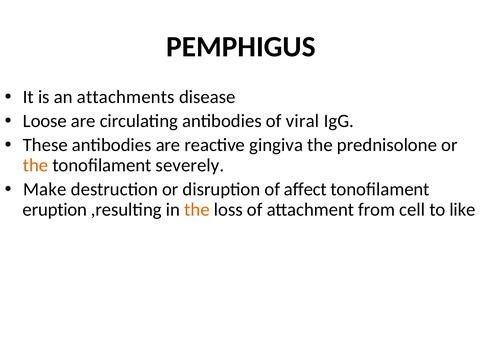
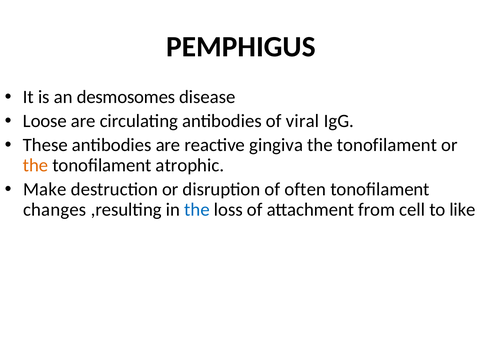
attachments: attachments -> desmosomes
prednisolone at (387, 145): prednisolone -> tonofilament
severely: severely -> atrophic
affect: affect -> often
eruption: eruption -> changes
the at (197, 209) colour: orange -> blue
